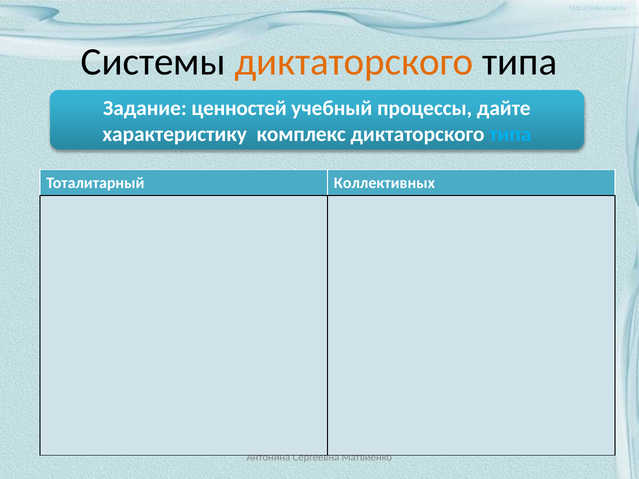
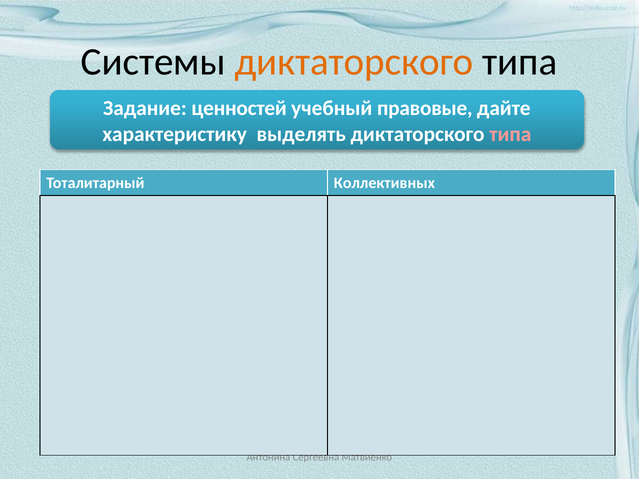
процессы: процессы -> правовые
комплекс: комплекс -> выделять
типа at (510, 134) colour: light blue -> pink
